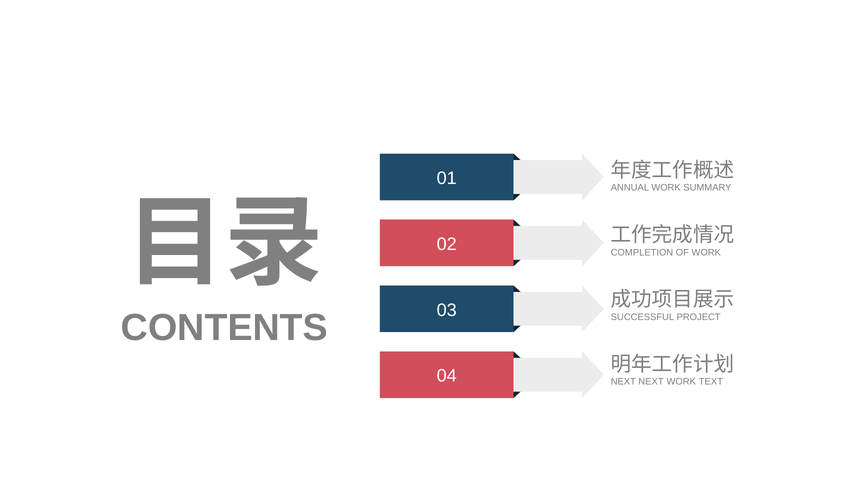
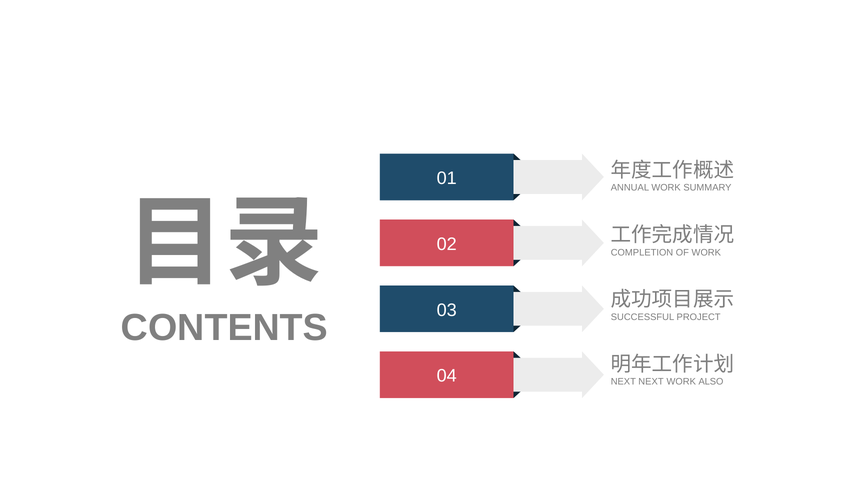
TEXT: TEXT -> ALSO
